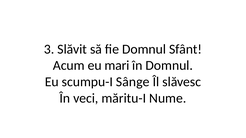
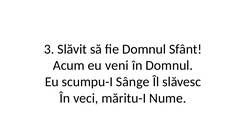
mari: mari -> veni
